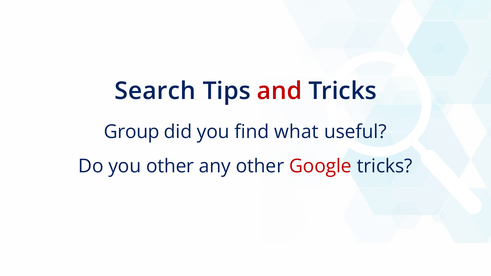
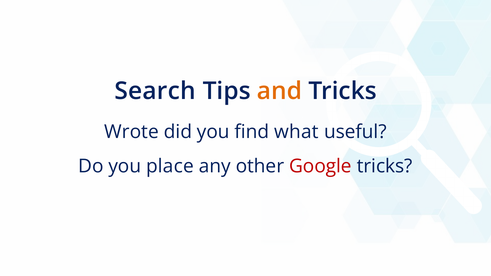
and colour: red -> orange
Group: Group -> Wrote
you other: other -> place
